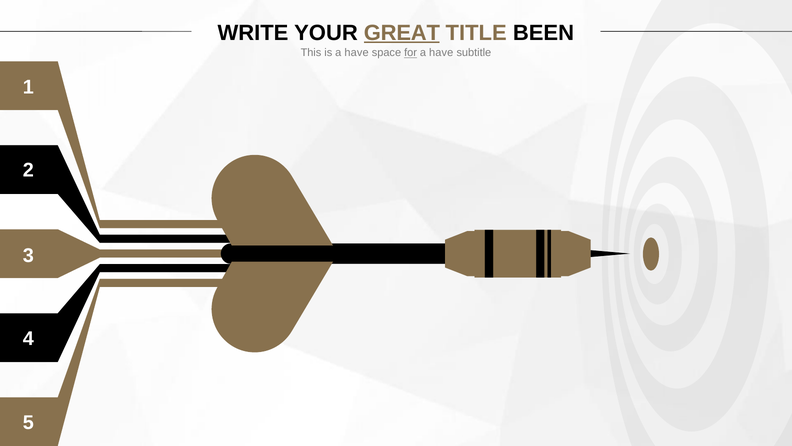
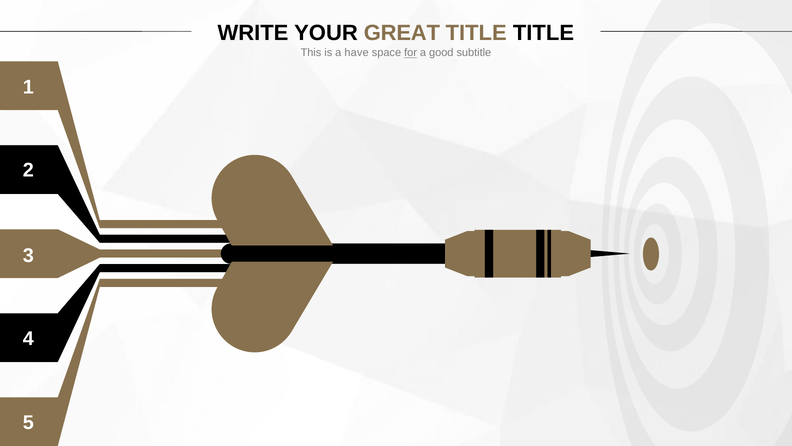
GREAT underline: present -> none
TITLE BEEN: BEEN -> TITLE
have at (441, 53): have -> good
